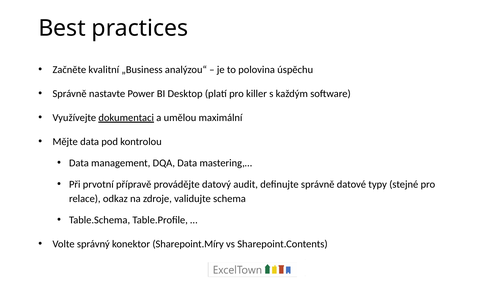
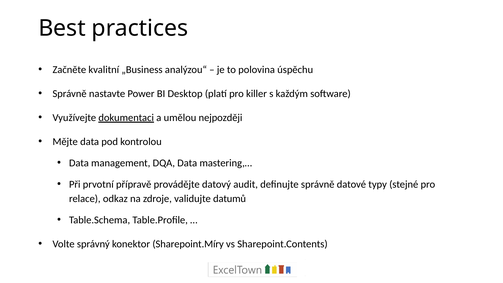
maximální: maximální -> nejpozději
schema: schema -> datumů
